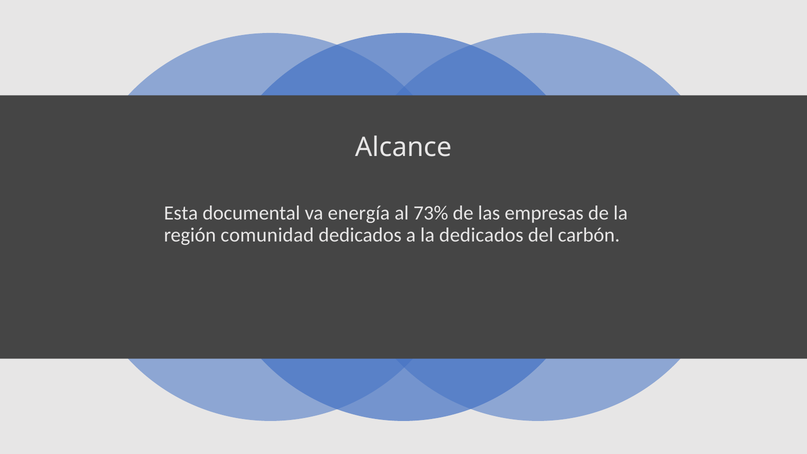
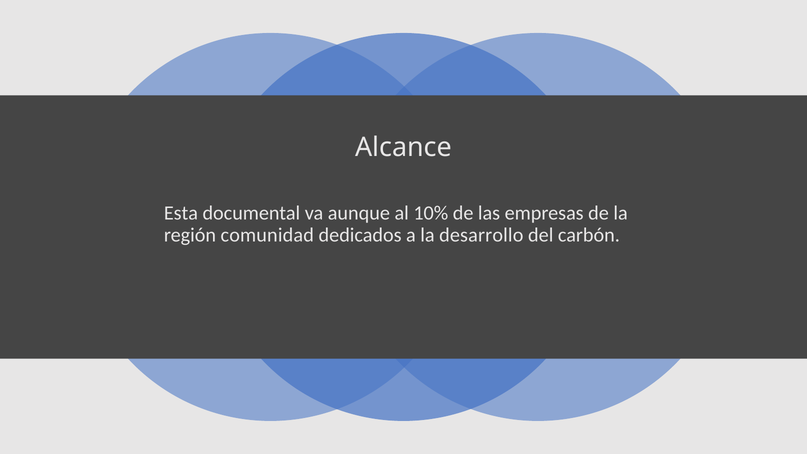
energía: energía -> aunque
73%: 73% -> 10%
la dedicados: dedicados -> desarrollo
